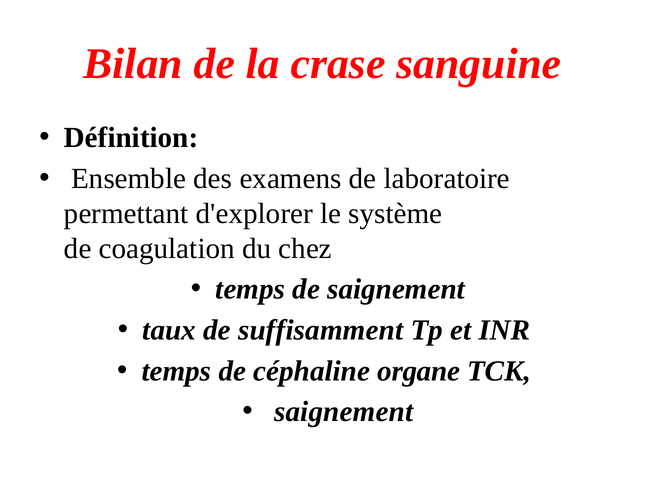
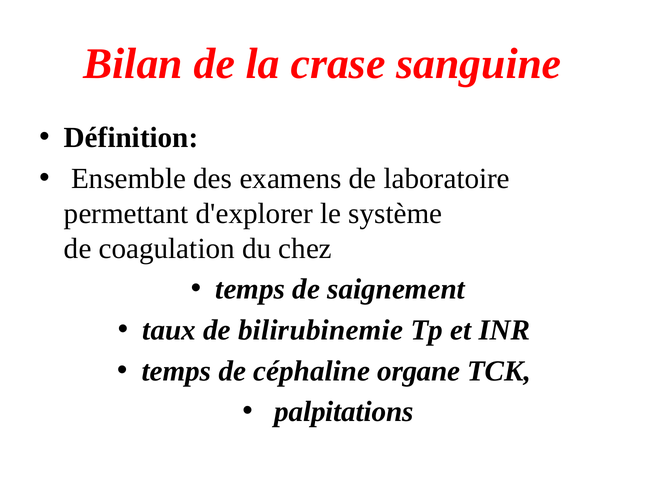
suffisamment: suffisamment -> bilirubinemie
saignement at (344, 412): saignement -> palpitations
